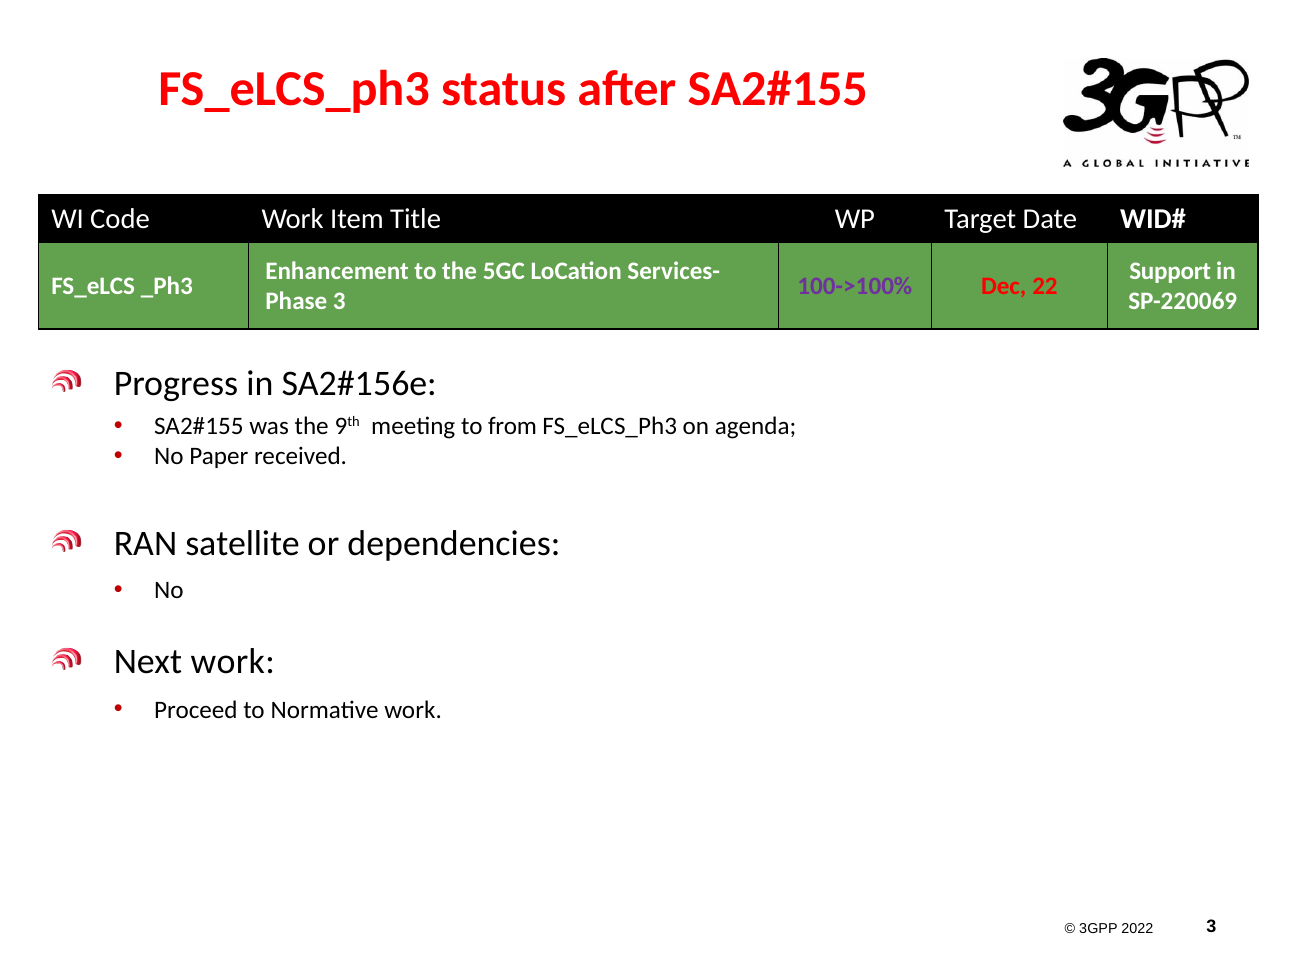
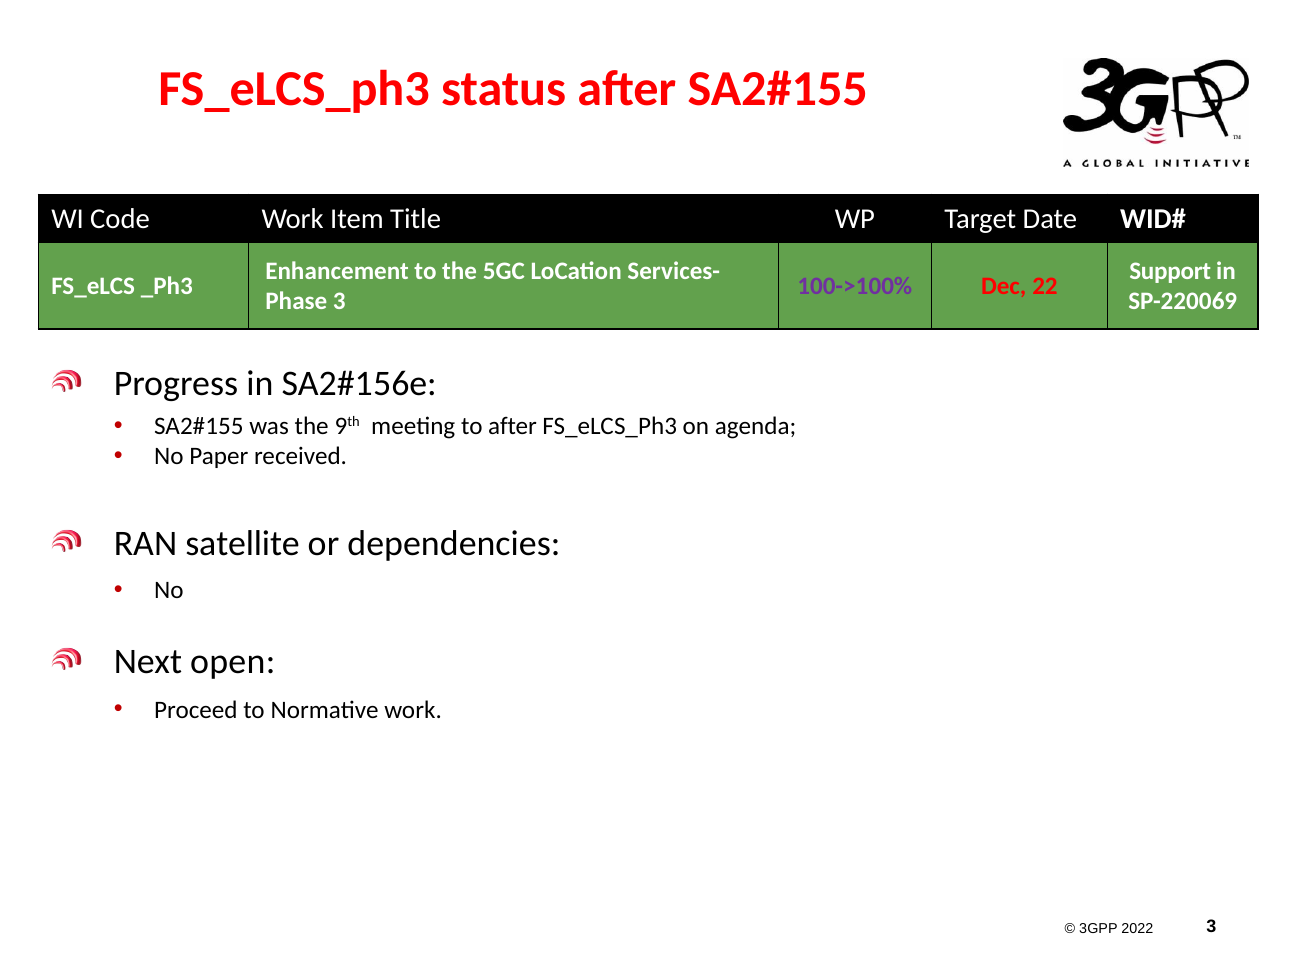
to from: from -> after
Next work: work -> open
